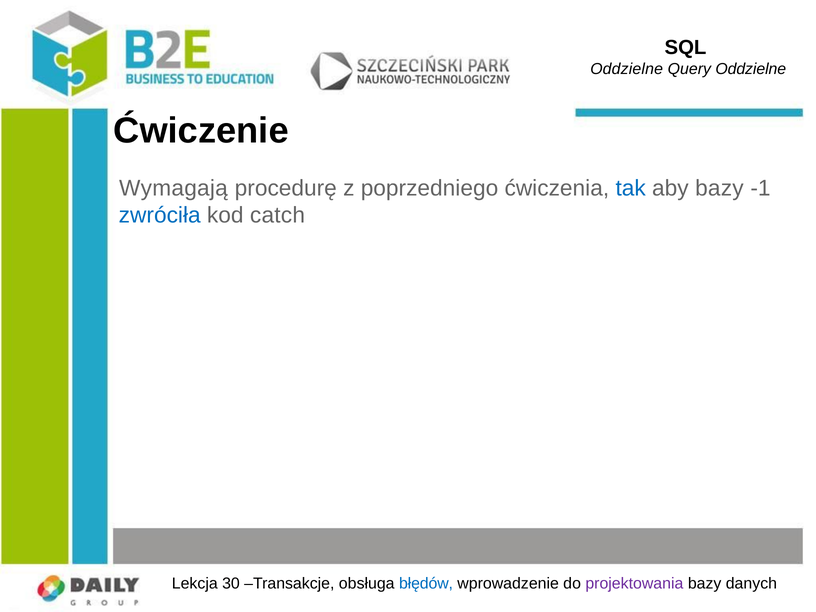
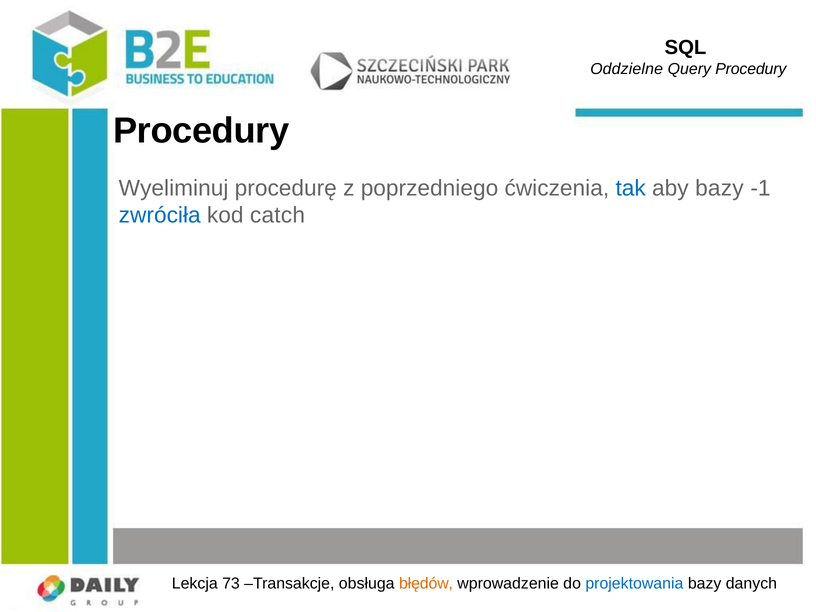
Query Oddzielne: Oddzielne -> Procedury
Ćwiczenie at (201, 131): Ćwiczenie -> Procedury
Wymagają: Wymagają -> Wyeliminuj
30: 30 -> 73
błędów colour: blue -> orange
projektowania colour: purple -> blue
